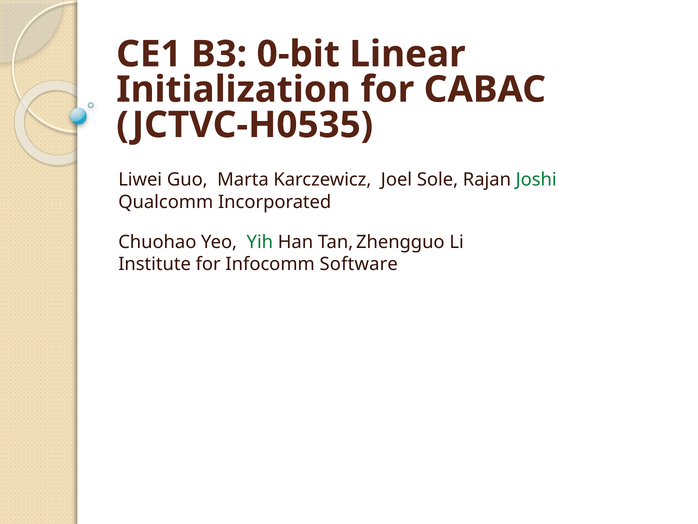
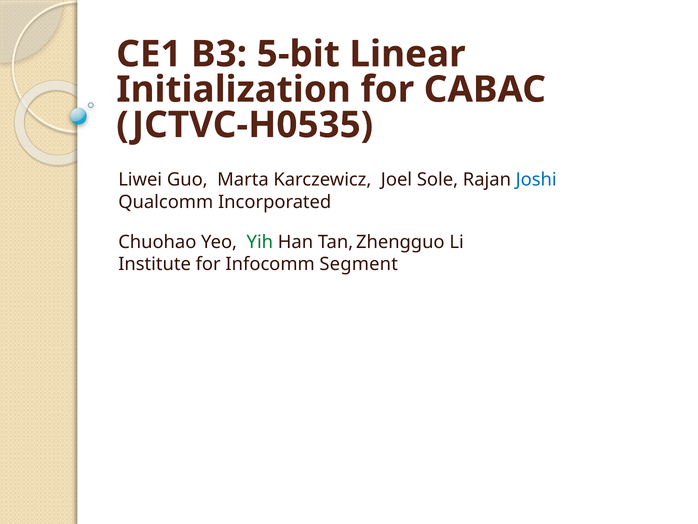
0-bit: 0-bit -> 5-bit
Joshi colour: green -> blue
Software: Software -> Segment
